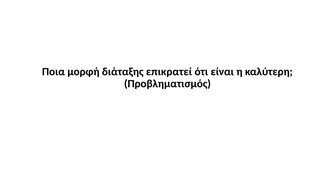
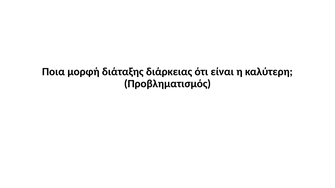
επικρατεί: επικρατεί -> διάρκειας
